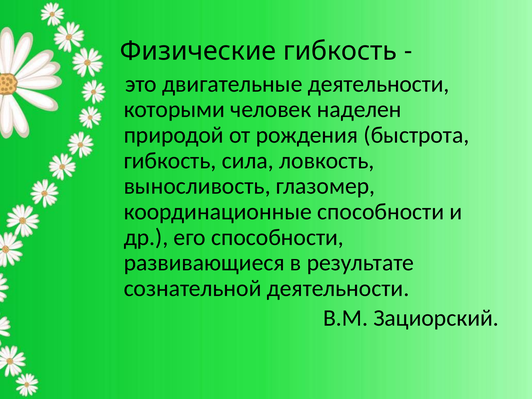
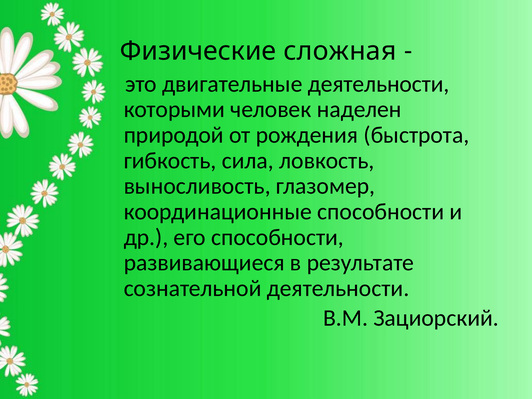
Физические гибкость: гибкость -> сложная
